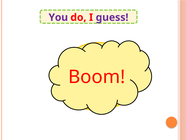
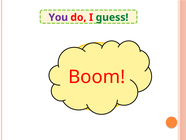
guess colour: purple -> green
